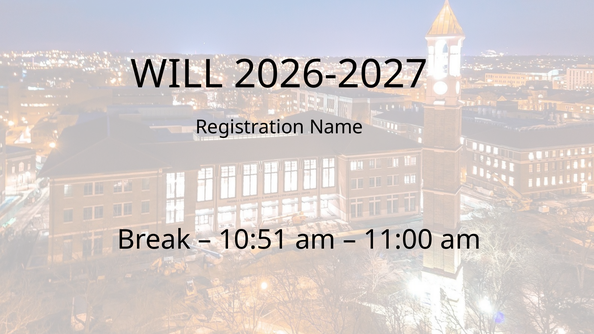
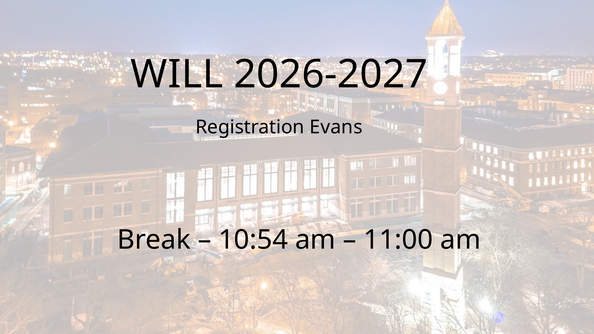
Name: Name -> Evans
10:51: 10:51 -> 10:54
